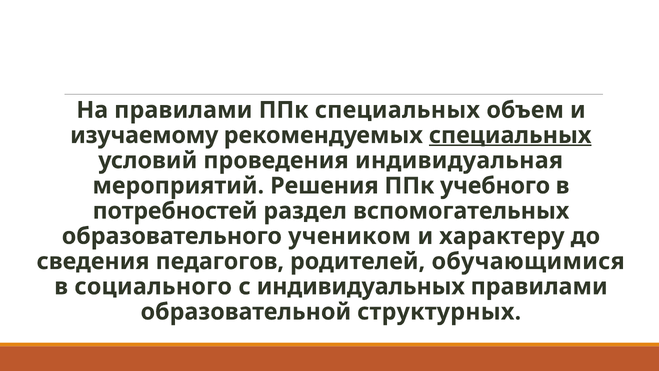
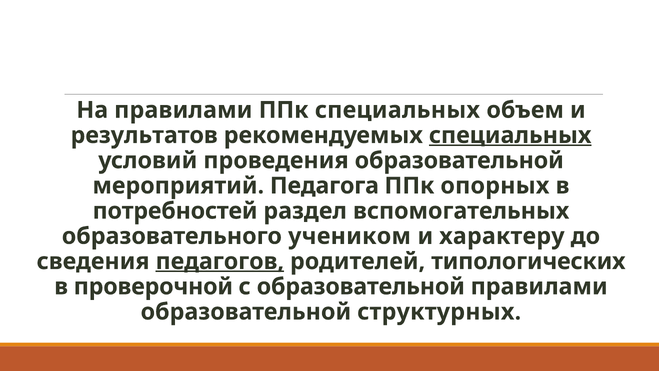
изучаемому: изучаемому -> результатов
проведения индивидуальная: индивидуальная -> образовательной
Решения: Решения -> Педагога
учебного: учебного -> опорных
педагогов underline: none -> present
обучающимися: обучающимися -> типологических
социального: социального -> проверочной
с индивидуальных: индивидуальных -> образовательной
